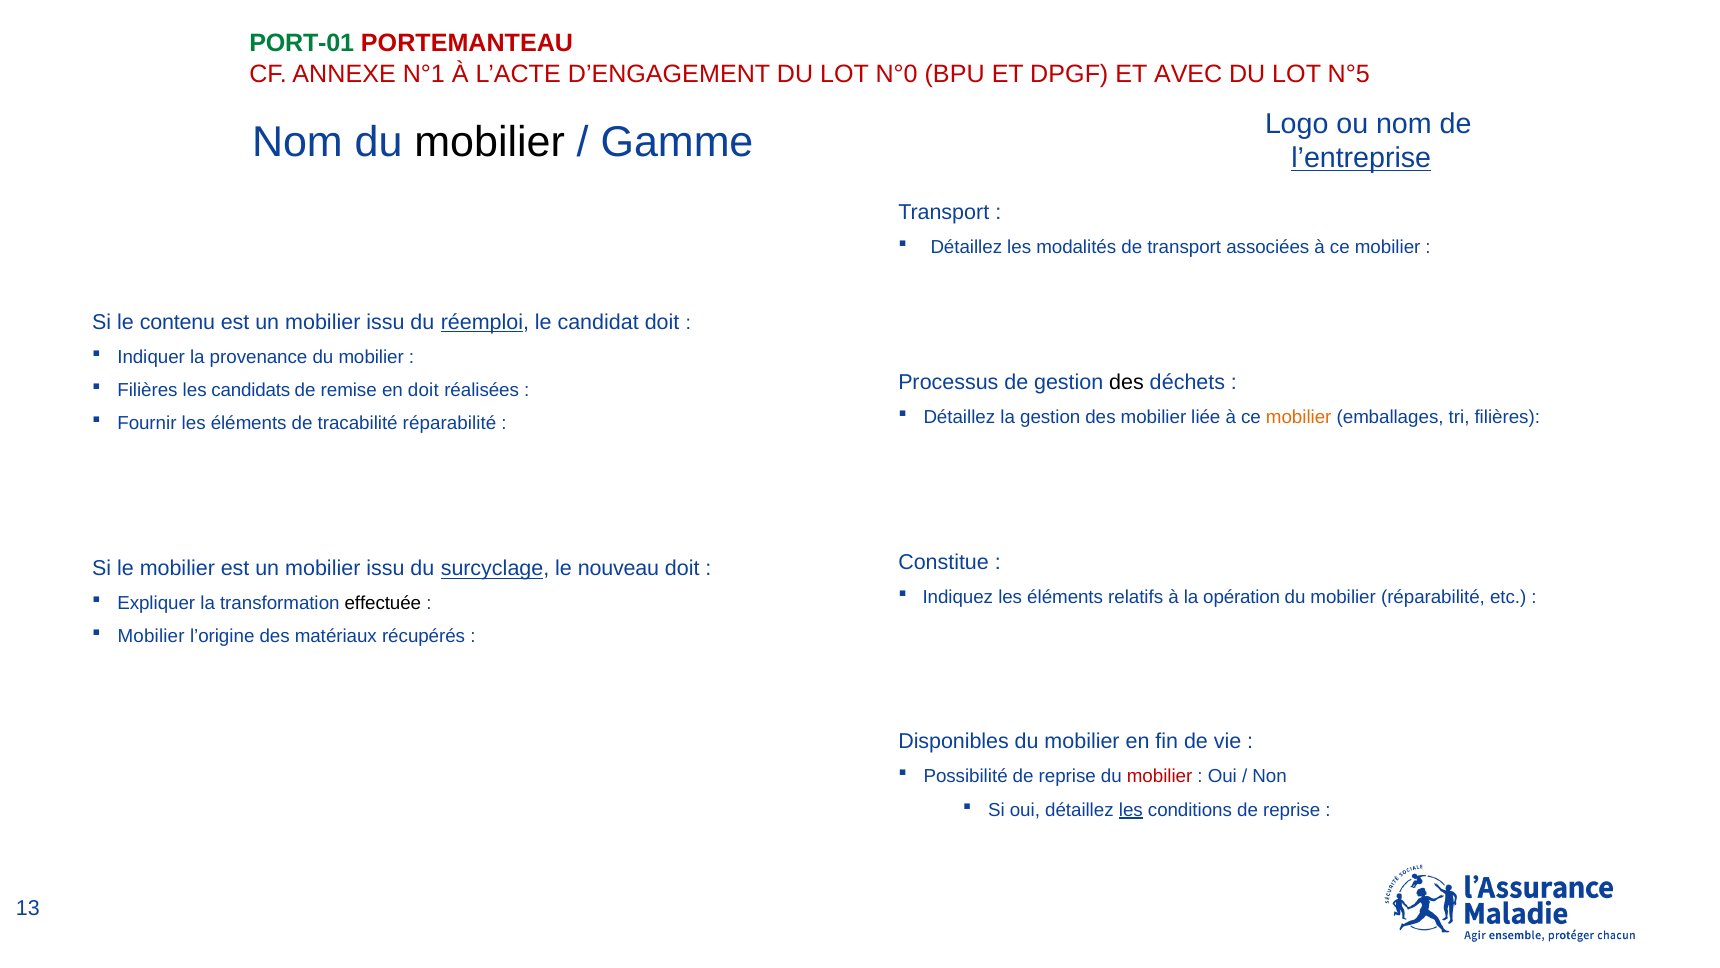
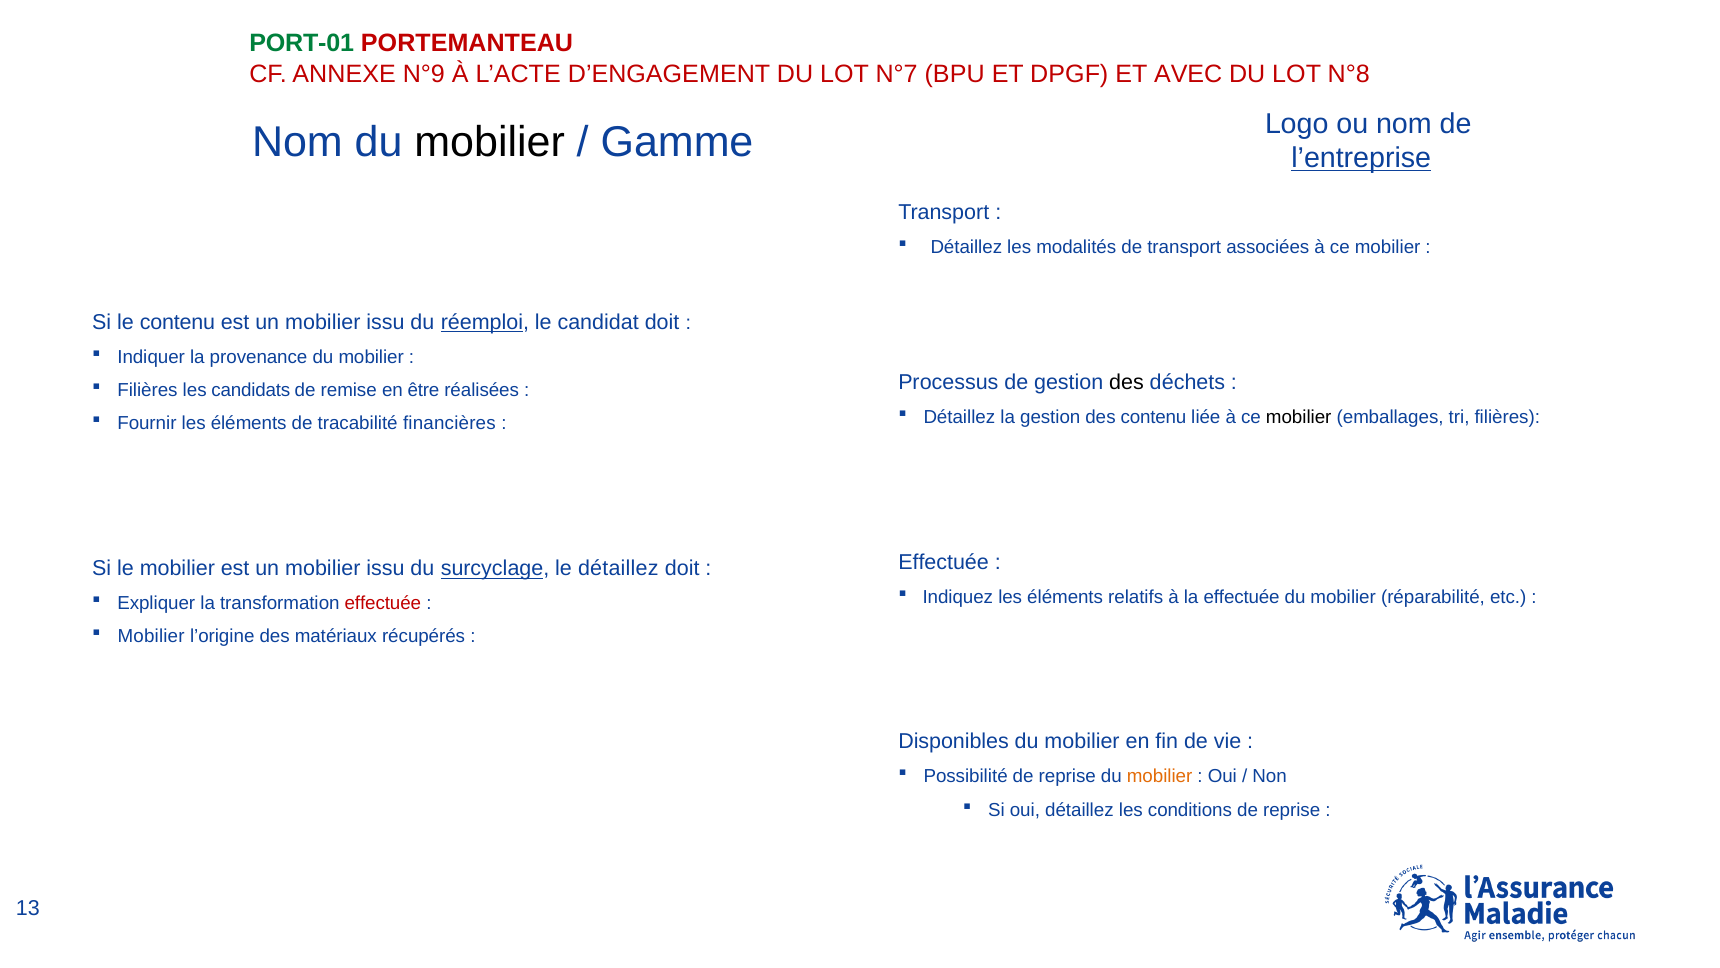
N°1: N°1 -> N°9
N°0: N°0 -> N°7
N°5: N°5 -> N°8
en doit: doit -> être
des mobilier: mobilier -> contenu
mobilier at (1299, 417) colour: orange -> black
tracabilité réparabilité: réparabilité -> financières
Constitue at (944, 562): Constitue -> Effectuée
le nouveau: nouveau -> détaillez
la opération: opération -> effectuée
effectuée at (383, 603) colour: black -> red
mobilier at (1160, 776) colour: red -> orange
les at (1131, 810) underline: present -> none
